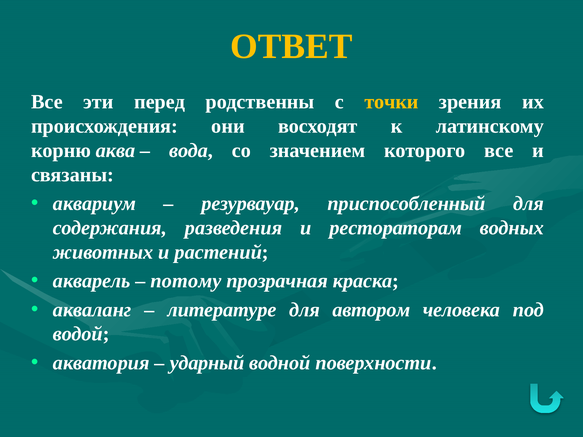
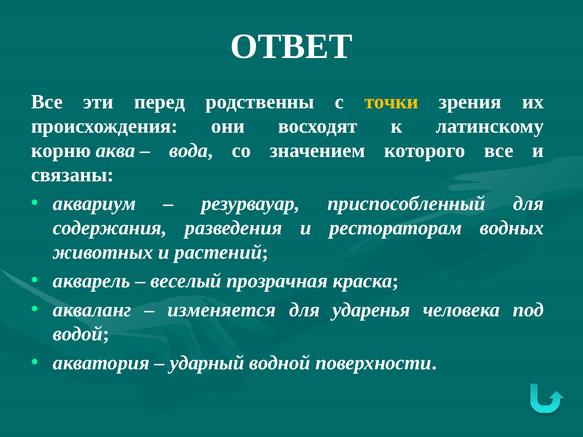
ОТВЕТ colour: yellow -> white
потому: потому -> веселый
литературе: литературе -> изменяется
автором: автором -> ударенья
